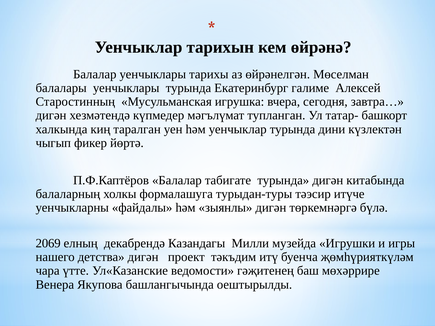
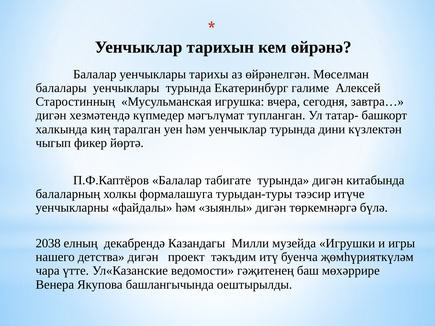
2069: 2069 -> 2038
